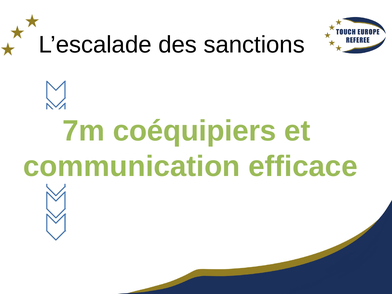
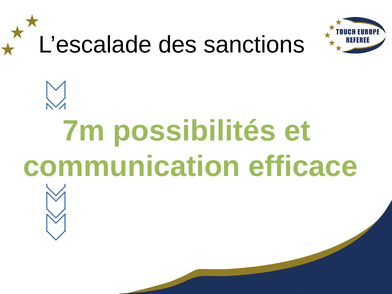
coéquipiers: coéquipiers -> possibilités
